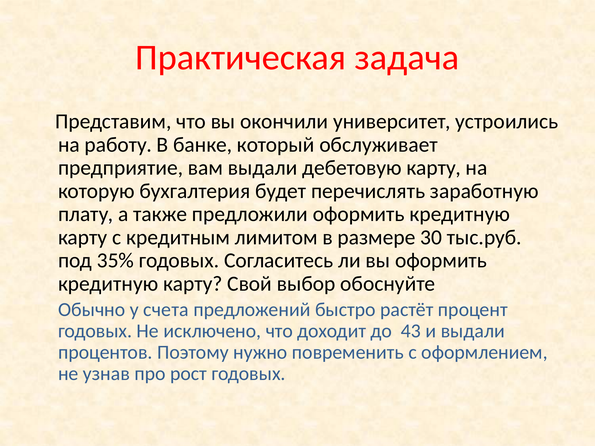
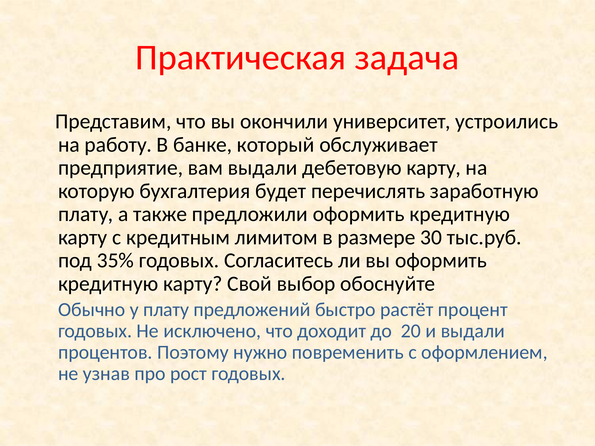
у счета: счета -> плату
43: 43 -> 20
